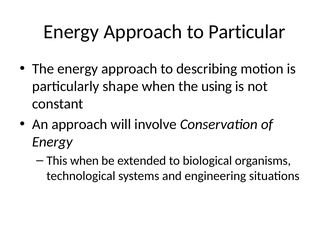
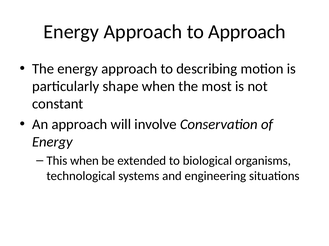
to Particular: Particular -> Approach
using: using -> most
